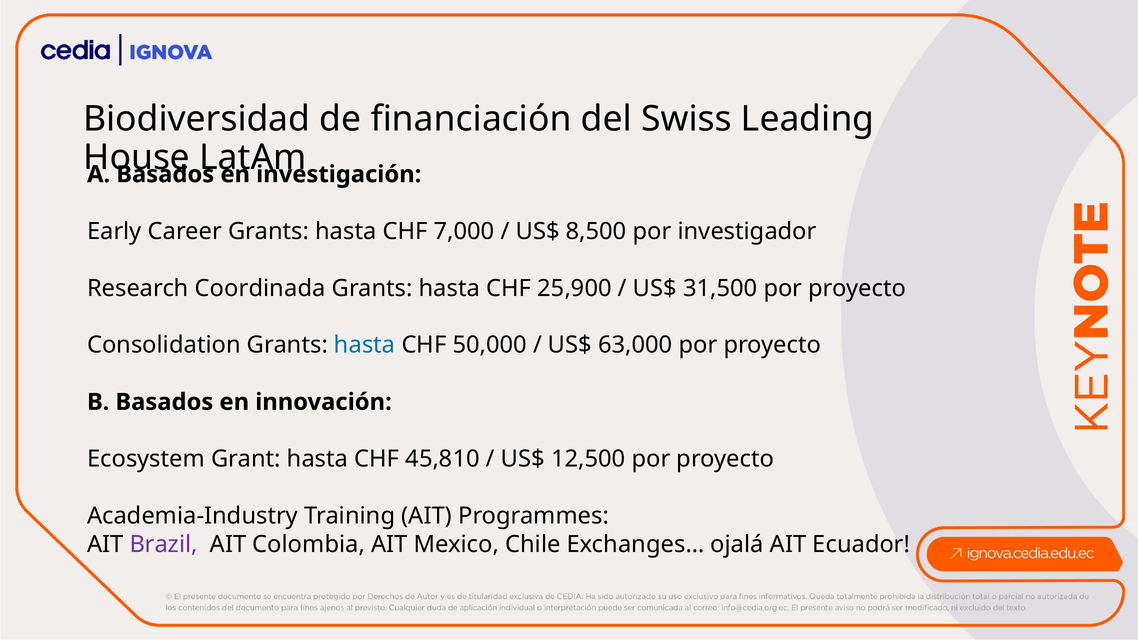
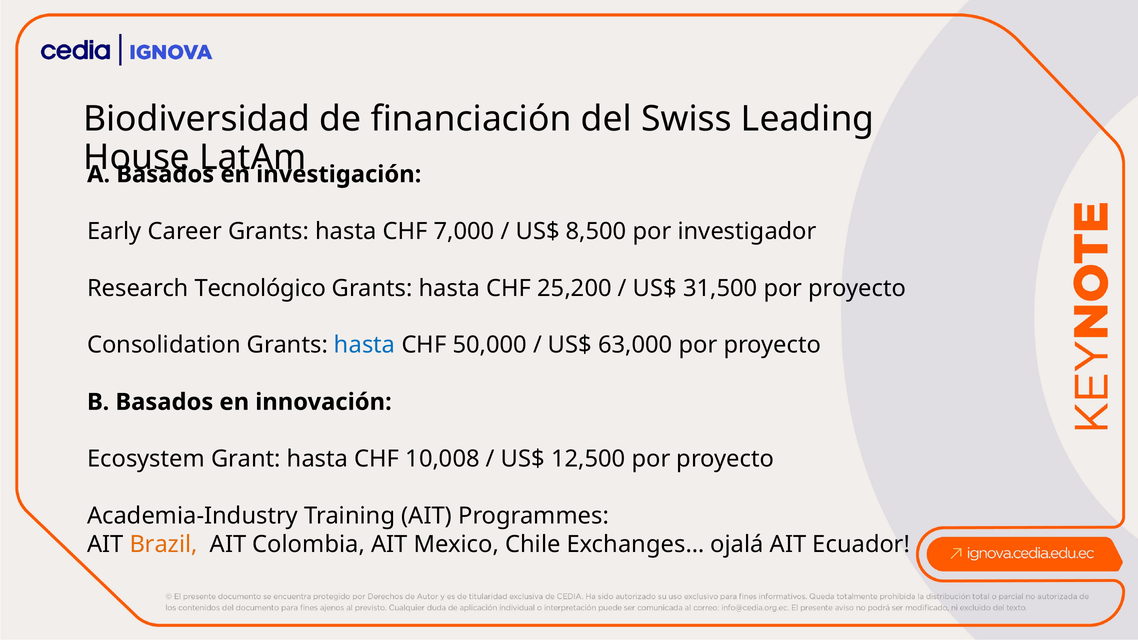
Coordinada: Coordinada -> Tecnológico
25,900: 25,900 -> 25,200
45,810: 45,810 -> 10,008
Brazil colour: purple -> orange
